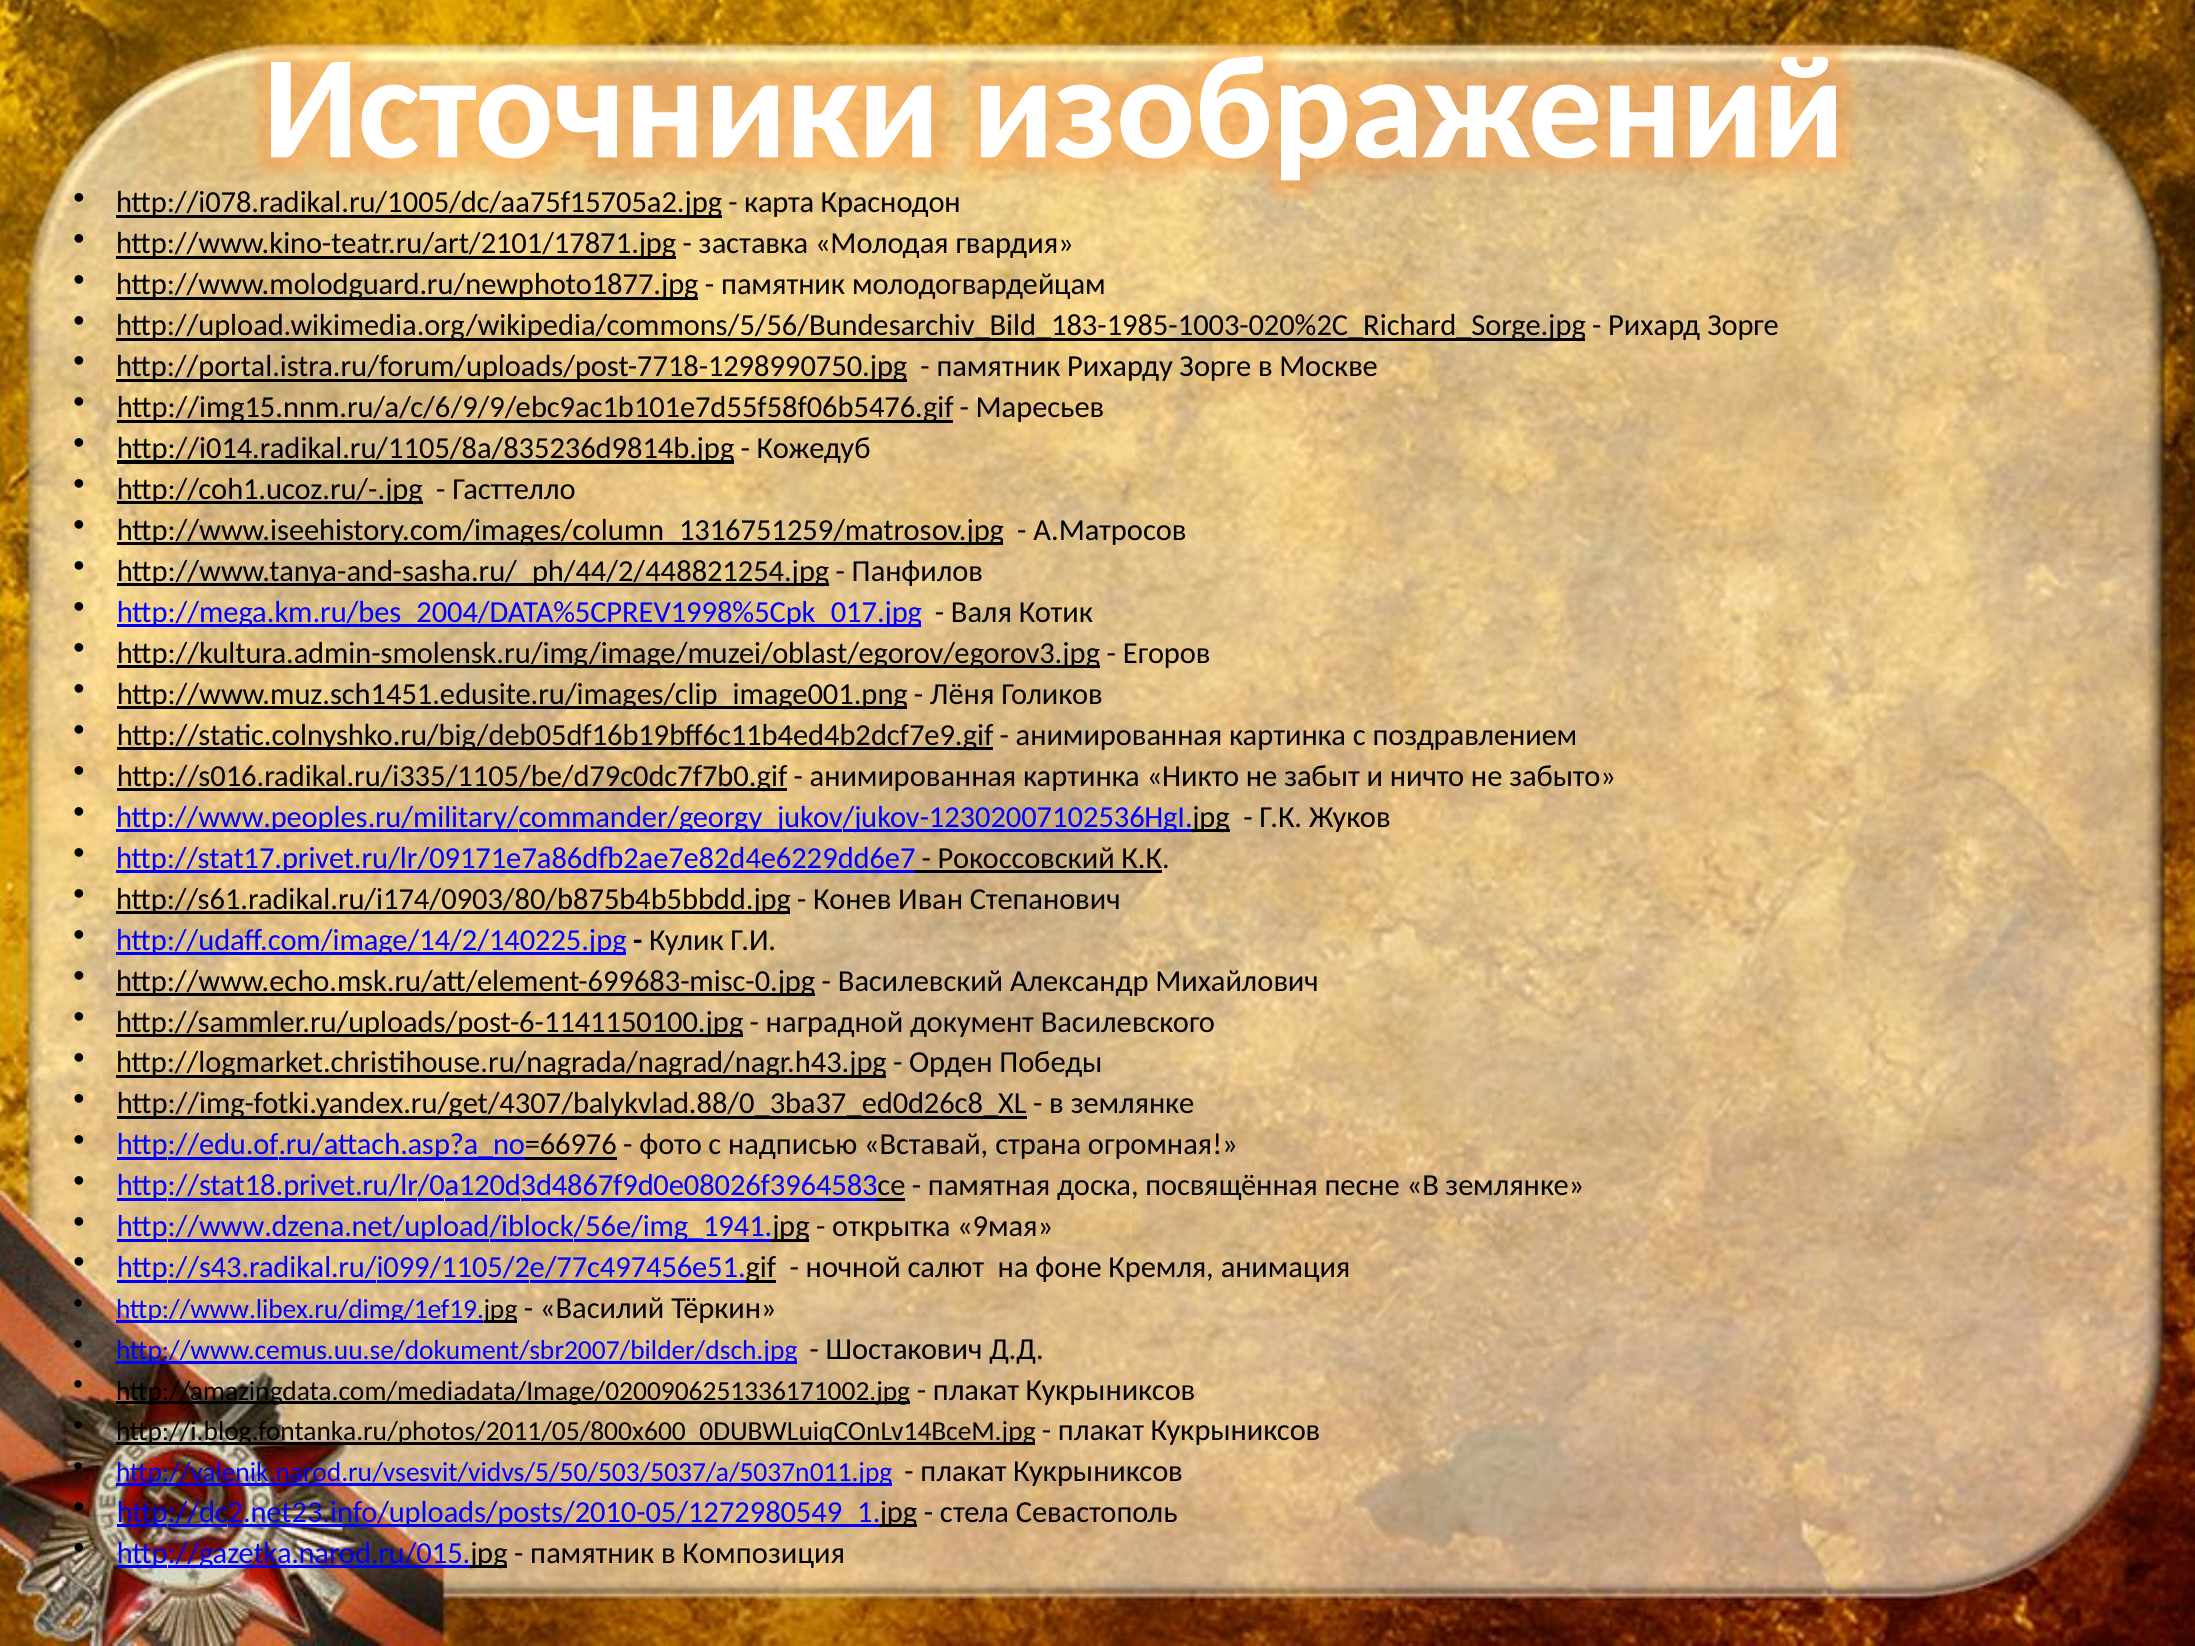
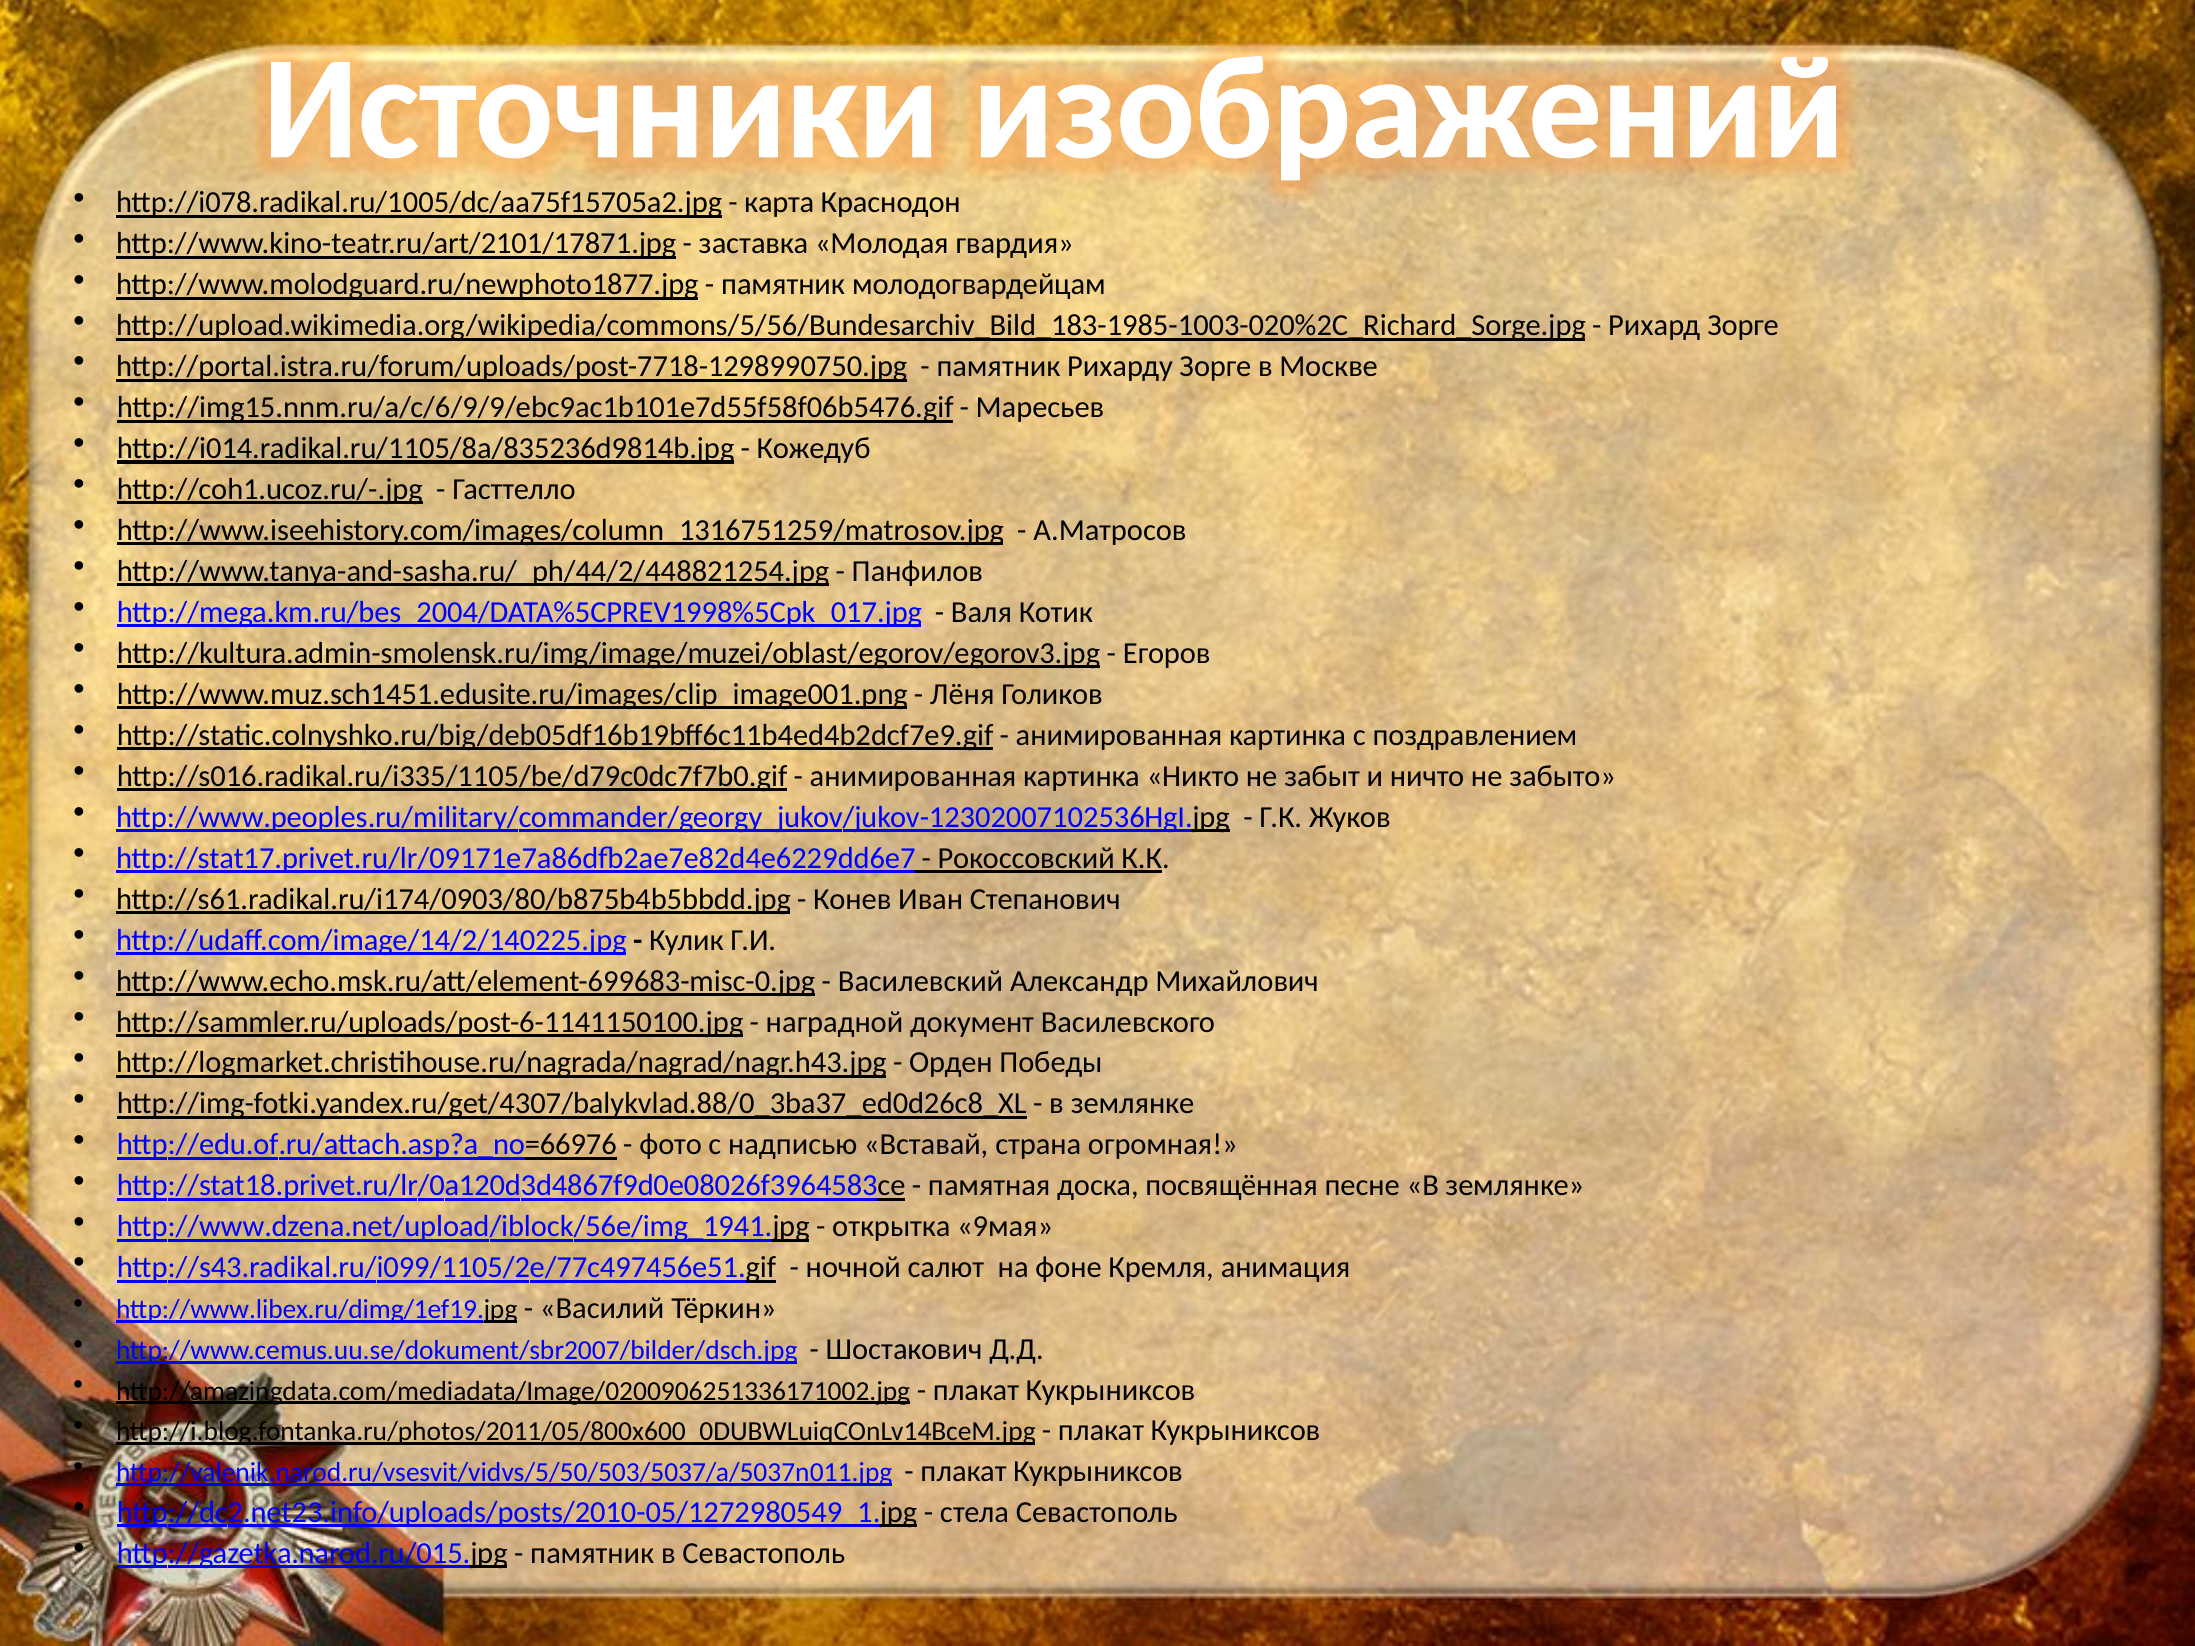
в Композиция: Композиция -> Севастополь
